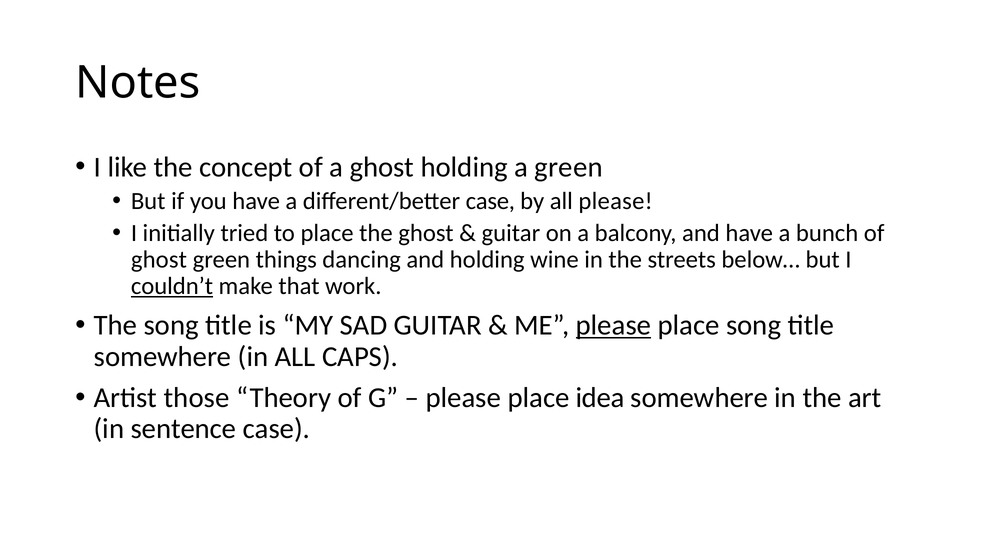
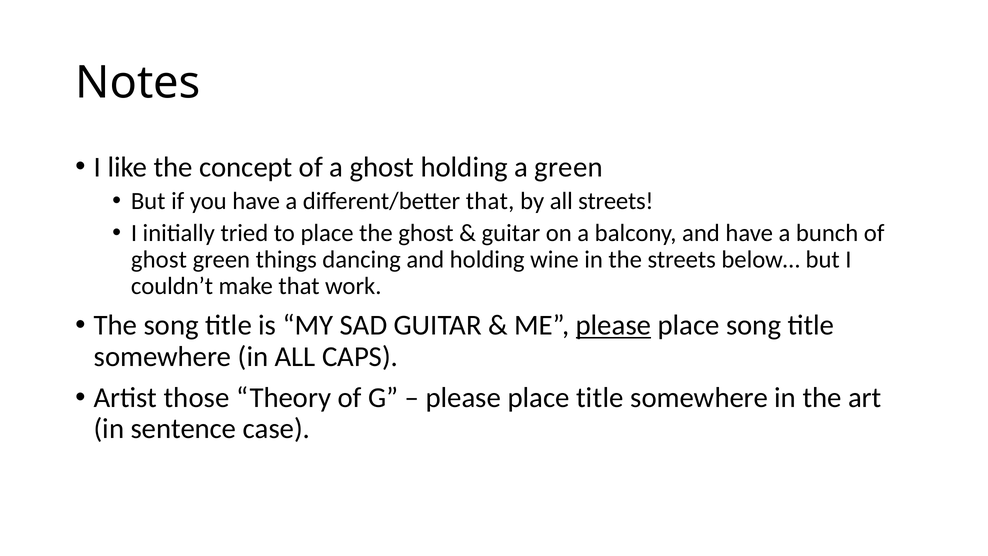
different/better case: case -> that
all please: please -> streets
couldn’t underline: present -> none
place idea: idea -> title
